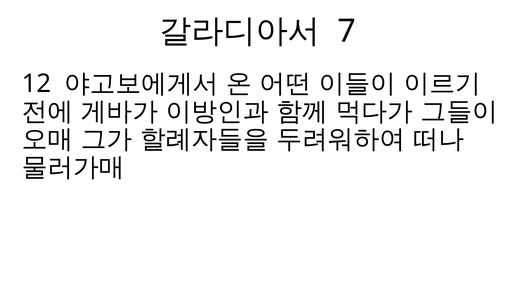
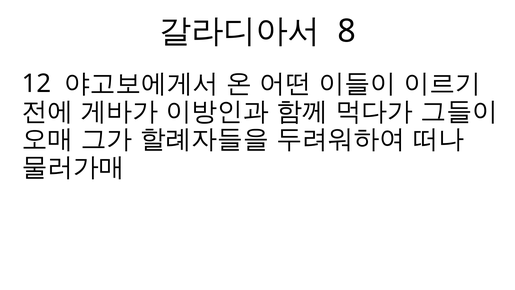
7: 7 -> 8
